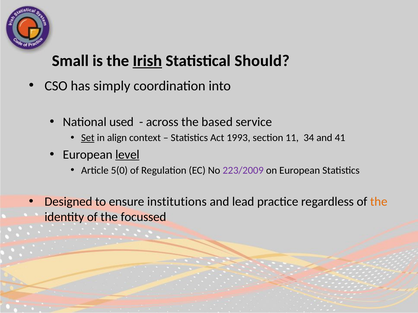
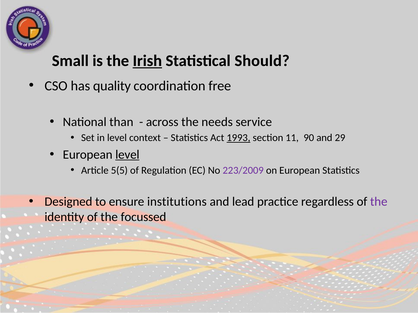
simply: simply -> quality
into: into -> free
used: used -> than
based: based -> needs
Set underline: present -> none
in align: align -> level
1993 underline: none -> present
34: 34 -> 90
41: 41 -> 29
5(0: 5(0 -> 5(5
the at (379, 202) colour: orange -> purple
